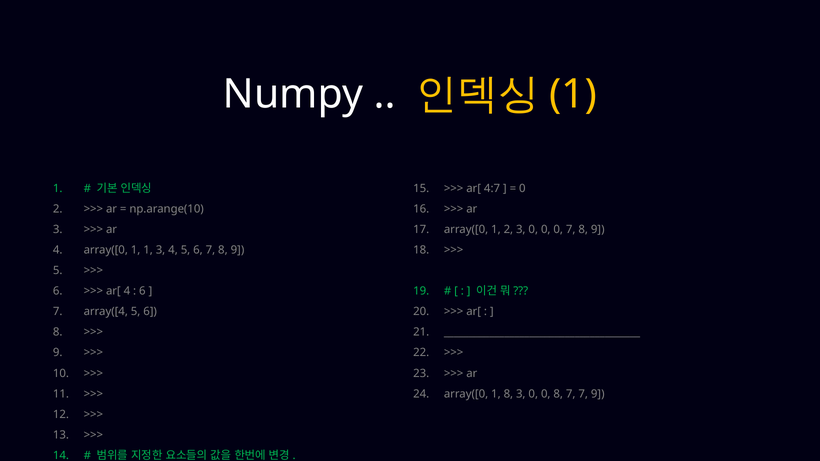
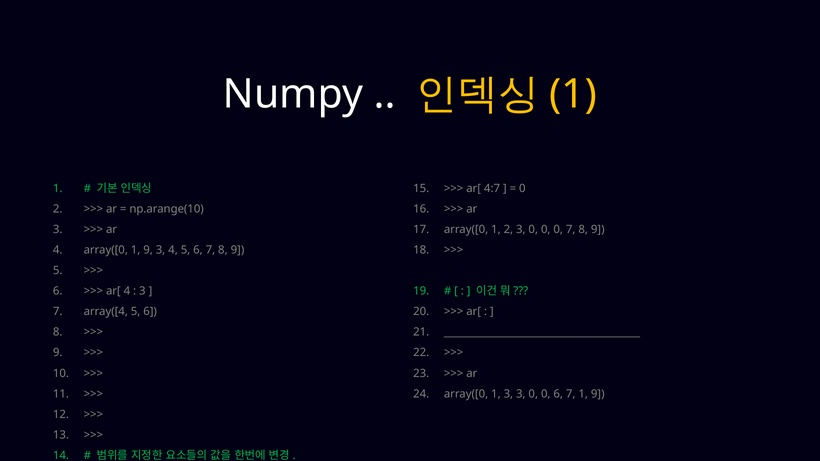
array([0 1 1: 1 -> 9
6 at (142, 291): 6 -> 3
1 8: 8 -> 3
0 8: 8 -> 6
7 7: 7 -> 1
